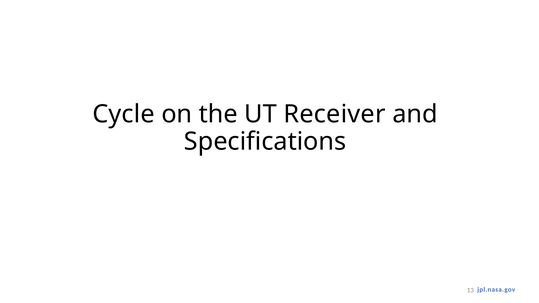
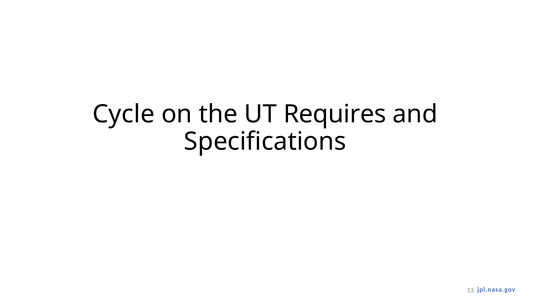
Receiver: Receiver -> Requires
